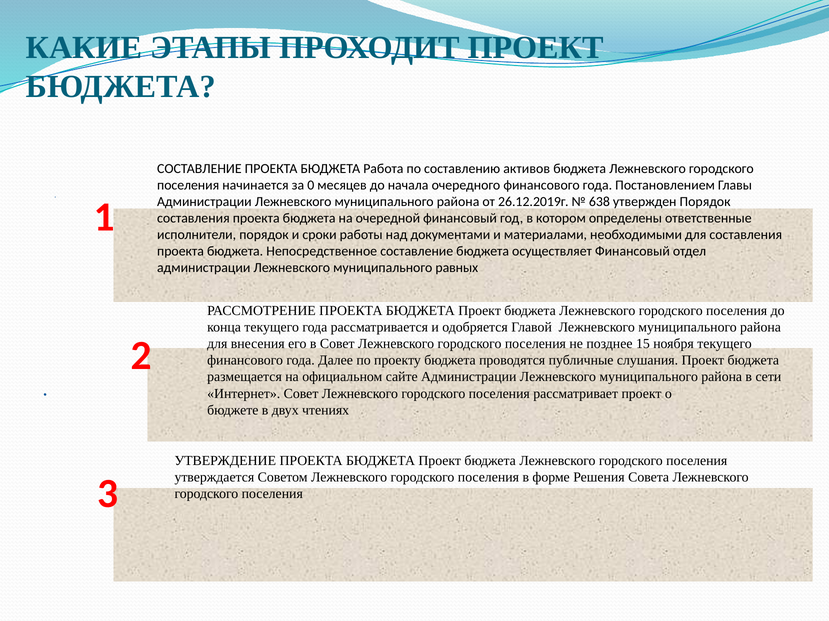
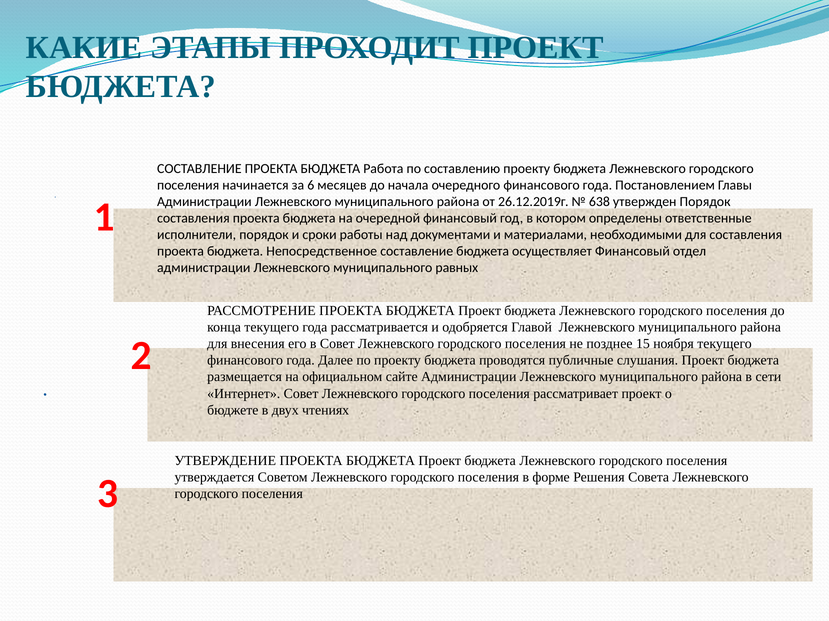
составлению активов: активов -> проекту
0: 0 -> 6
